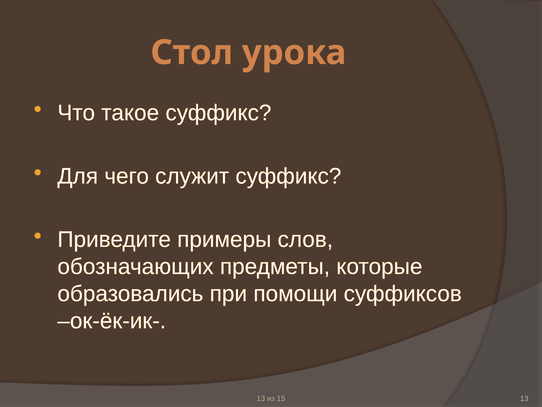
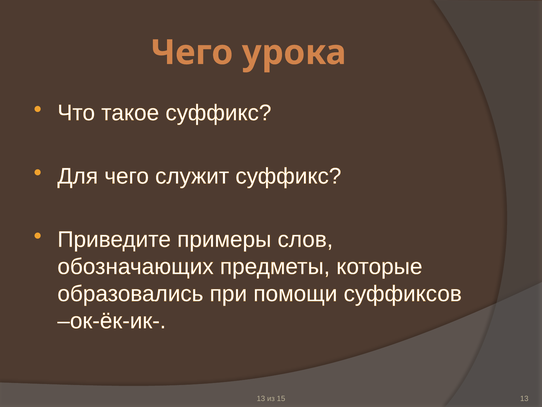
Стол at (192, 53): Стол -> Чего
